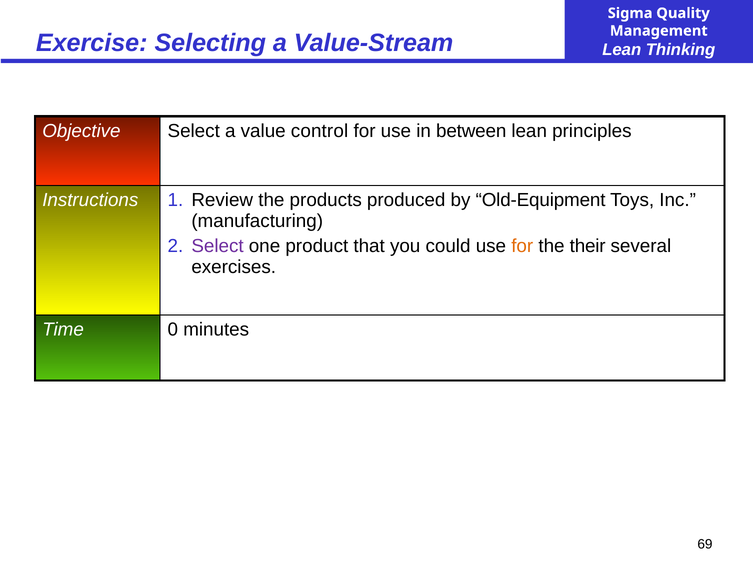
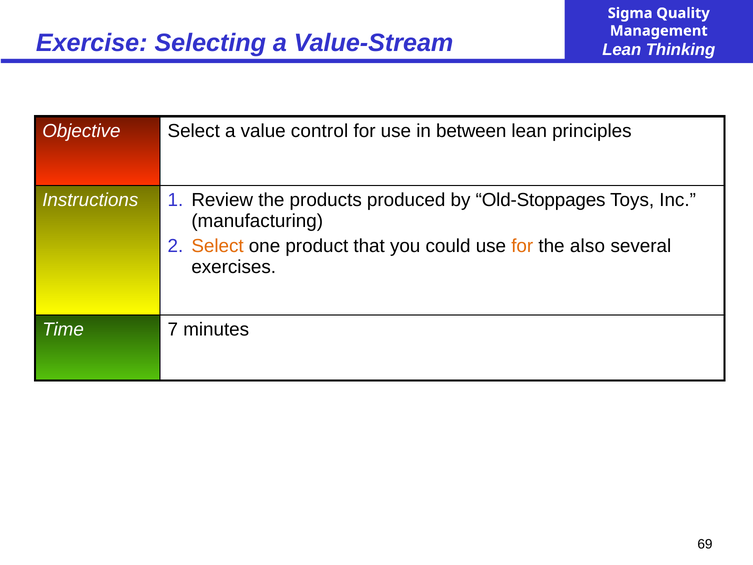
Old-Equipment: Old-Equipment -> Old-Stoppages
Select at (218, 246) colour: purple -> orange
their: their -> also
0: 0 -> 7
